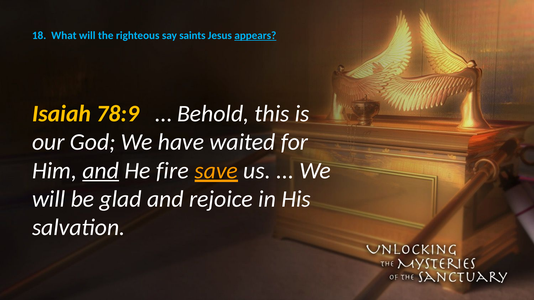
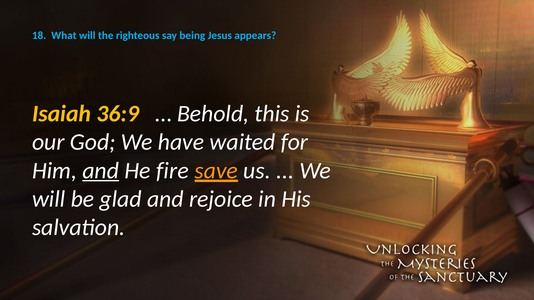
saints: saints -> being
appears underline: present -> none
78:9: 78:9 -> 36:9
